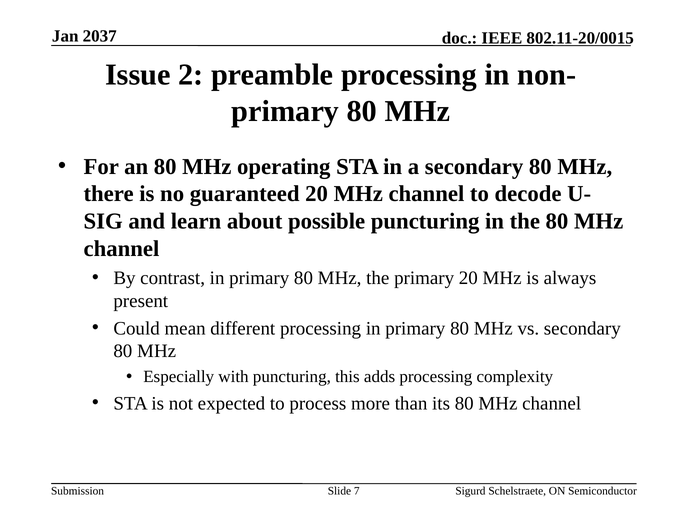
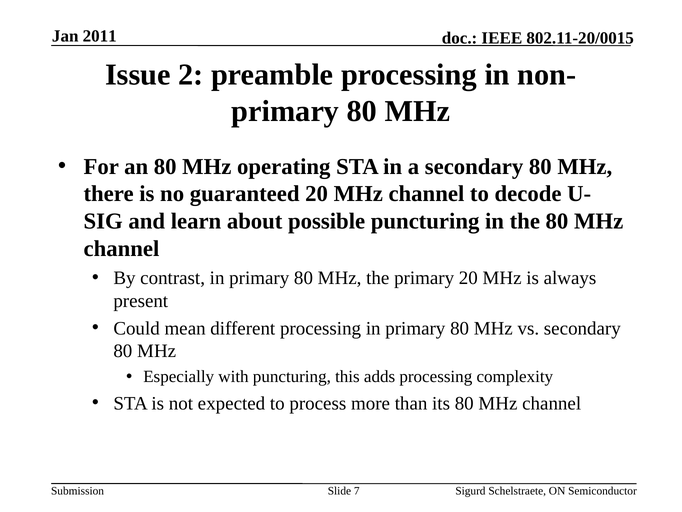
2037: 2037 -> 2011
